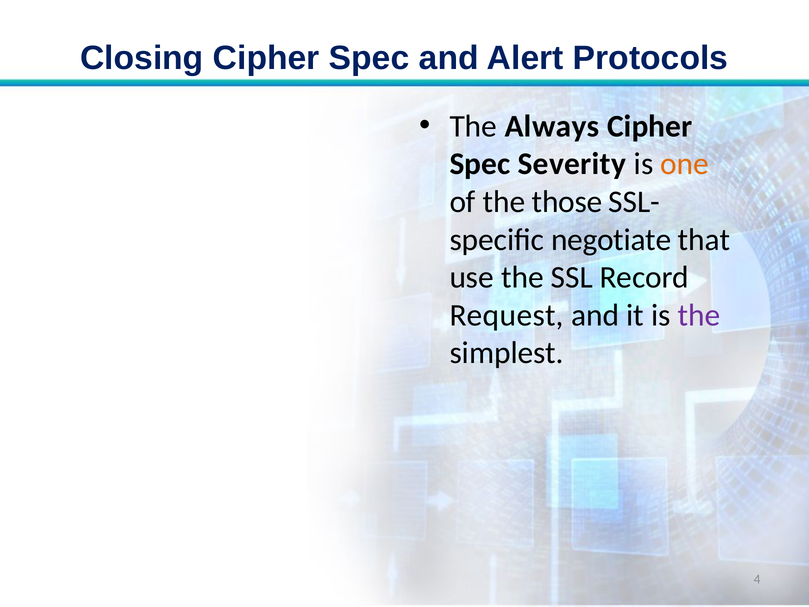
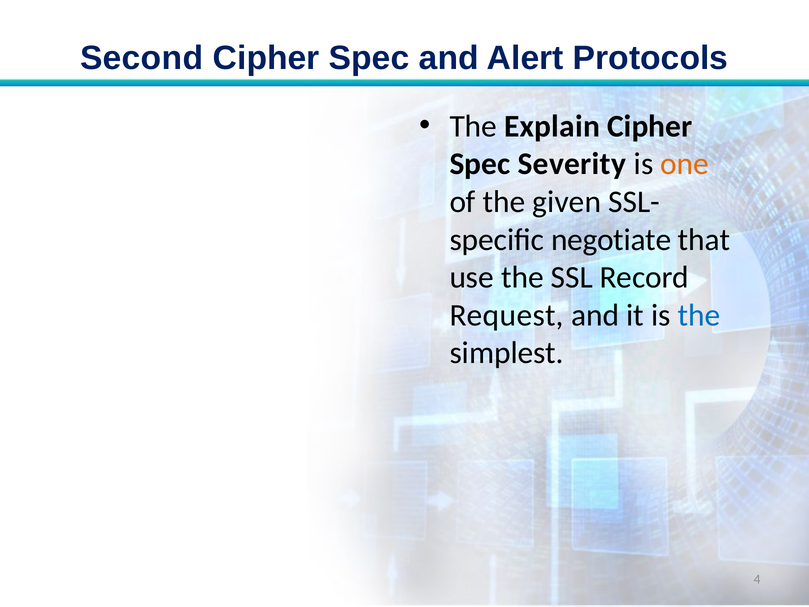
Closing: Closing -> Second
Always: Always -> Explain
those: those -> given
the at (699, 315) colour: purple -> blue
